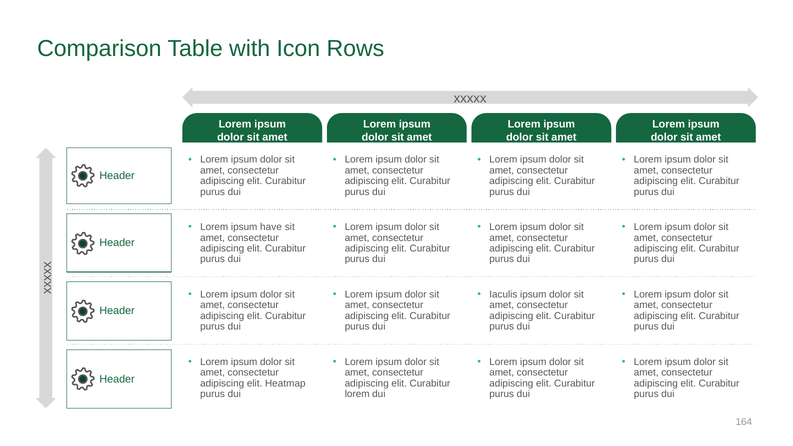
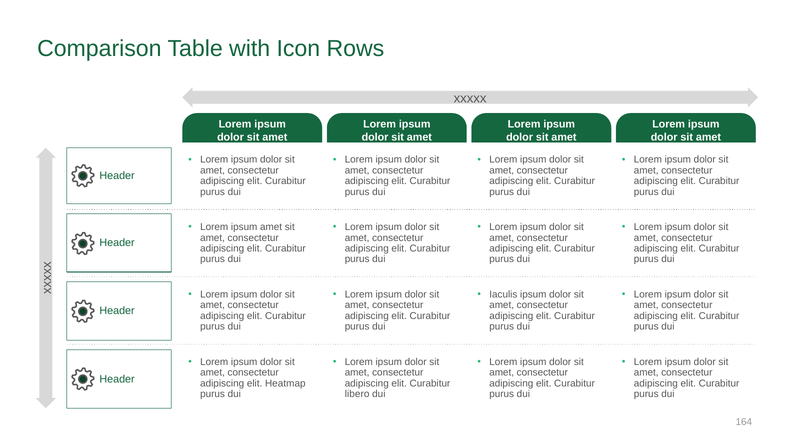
ipsum have: have -> amet
lorem at (357, 394): lorem -> libero
